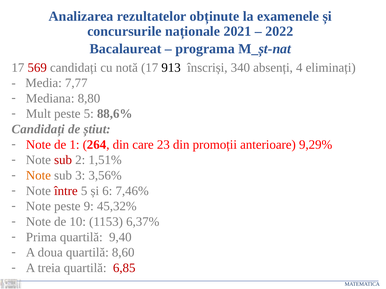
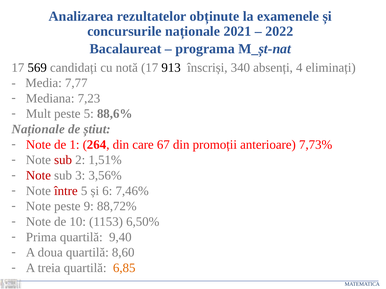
569 colour: red -> black
8,80: 8,80 -> 7,23
Candidați at (38, 129): Candidați -> Naționale
23: 23 -> 67
9,29%: 9,29% -> 7,73%
Note at (38, 176) colour: orange -> red
45,32%: 45,32% -> 88,72%
6,37%: 6,37% -> 6,50%
6,85 colour: red -> orange
